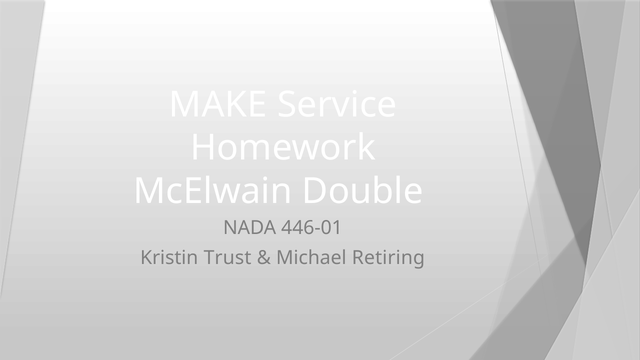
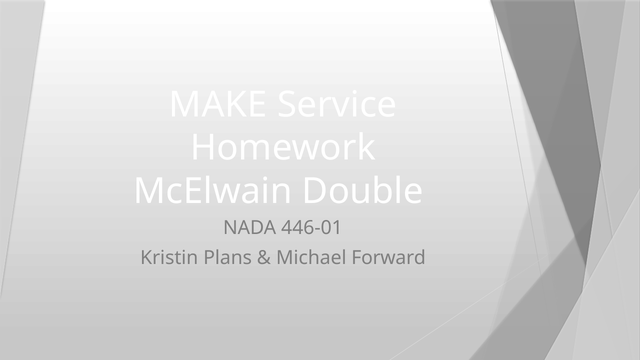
Trust: Trust -> Plans
Retiring: Retiring -> Forward
